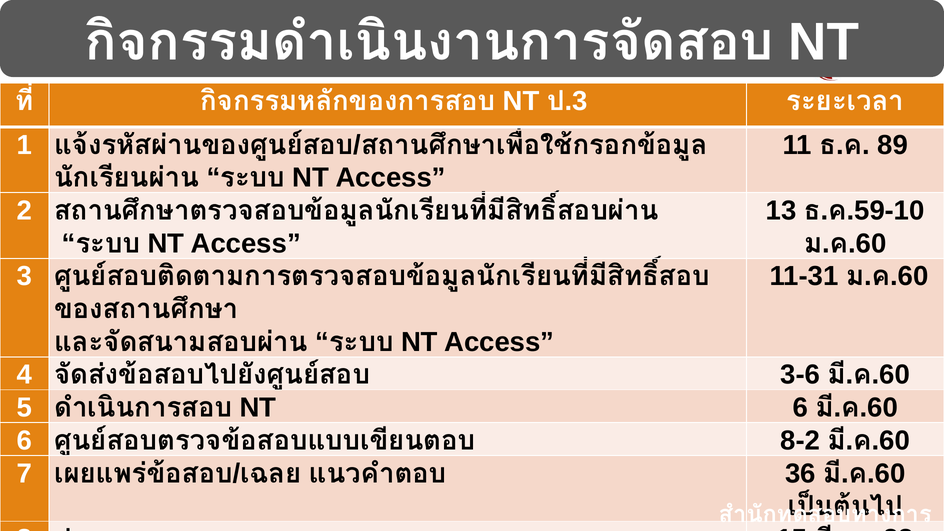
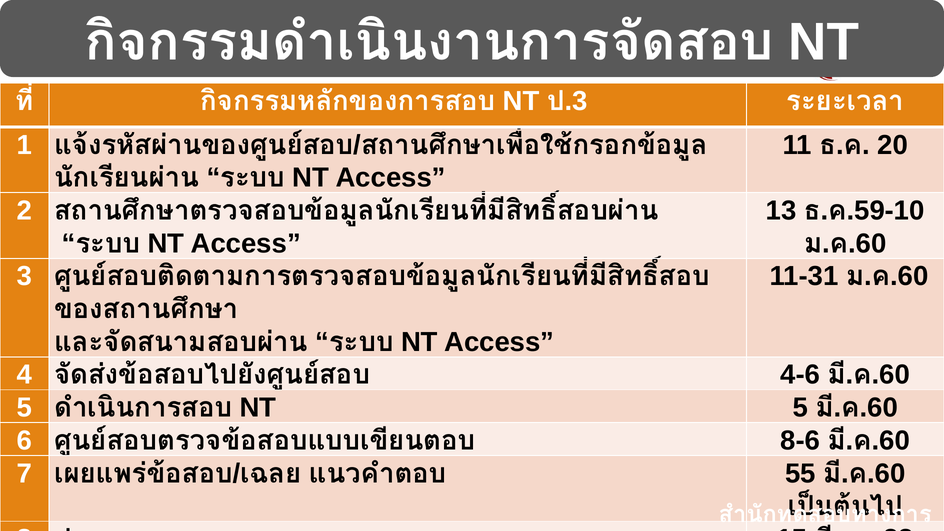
89 at (893, 145): 89 -> 20
3-6: 3-6 -> 4-6
NT 6: 6 -> 5
8-2: 8-2 -> 8-6
36: 36 -> 55
